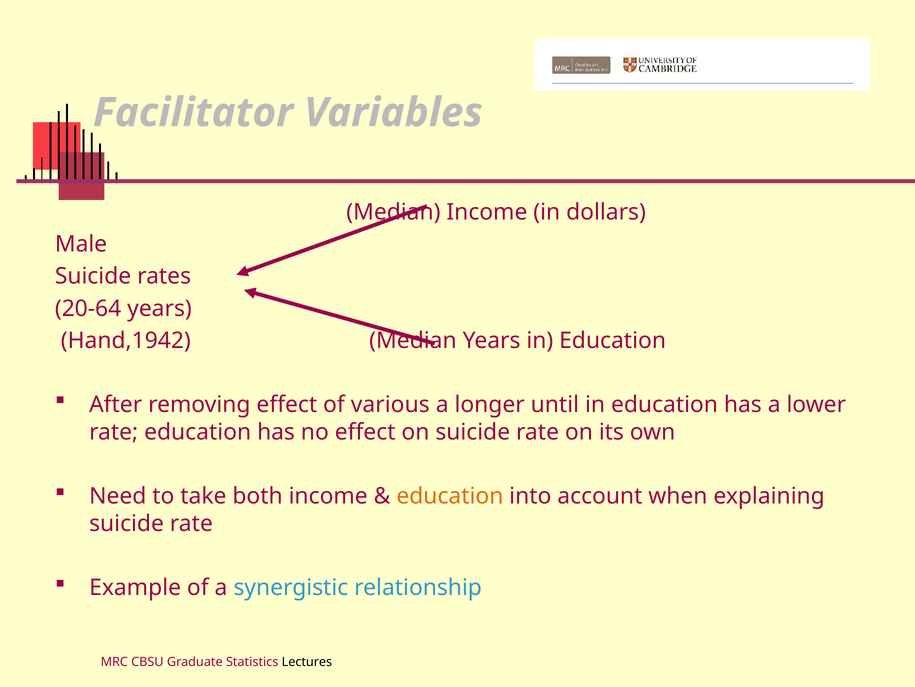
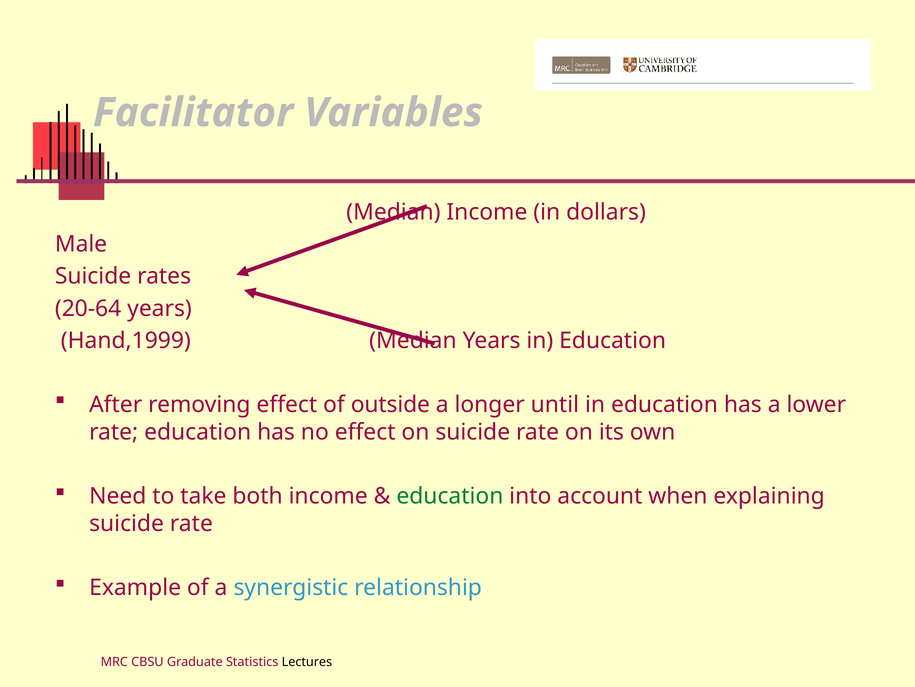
Hand,1942: Hand,1942 -> Hand,1999
various: various -> outside
education at (450, 496) colour: orange -> green
